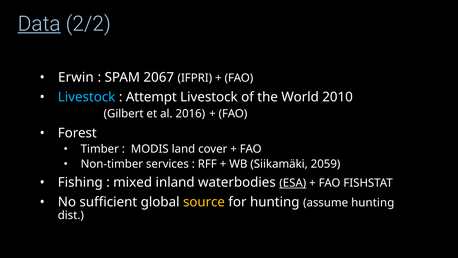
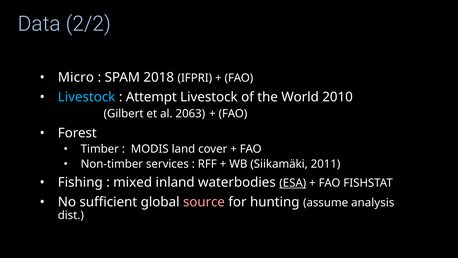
Data underline: present -> none
Erwin: Erwin -> Micro
2067: 2067 -> 2018
2016: 2016 -> 2063
2059: 2059 -> 2011
source colour: yellow -> pink
assume hunting: hunting -> analysis
